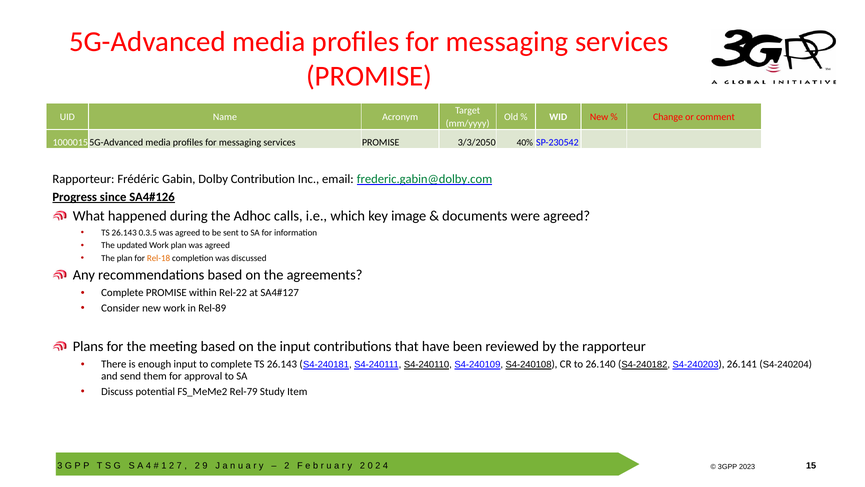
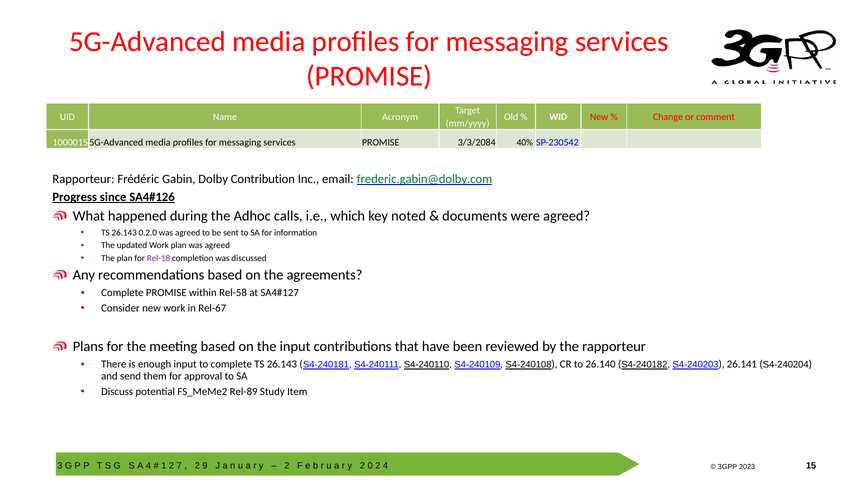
3/3/2050: 3/3/2050 -> 3/3/2084
image: image -> noted
0.3.5: 0.3.5 -> 0.2.0
Rel-18 colour: orange -> purple
Rel-22: Rel-22 -> Rel-58
Rel-89: Rel-89 -> Rel-67
Rel-79: Rel-79 -> Rel-89
